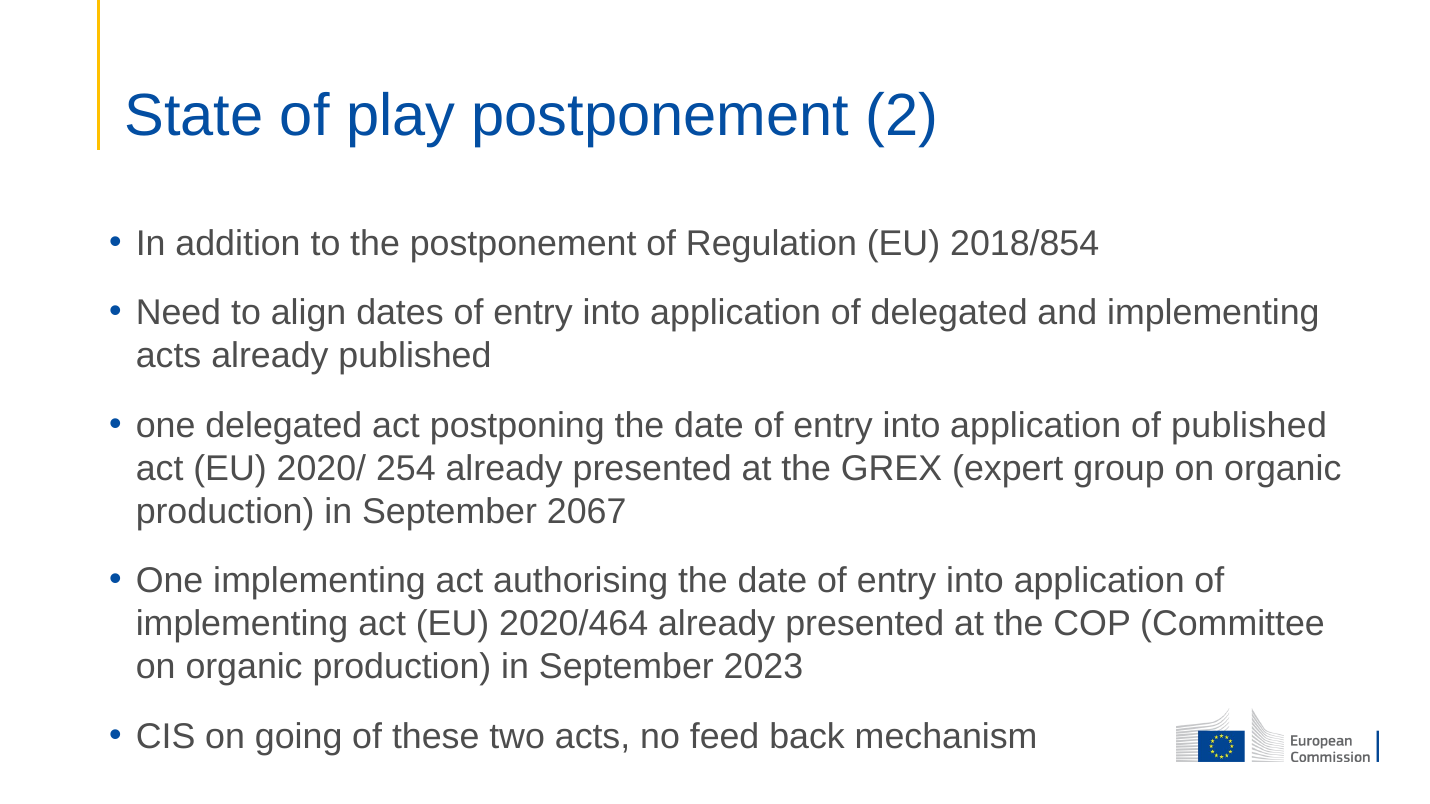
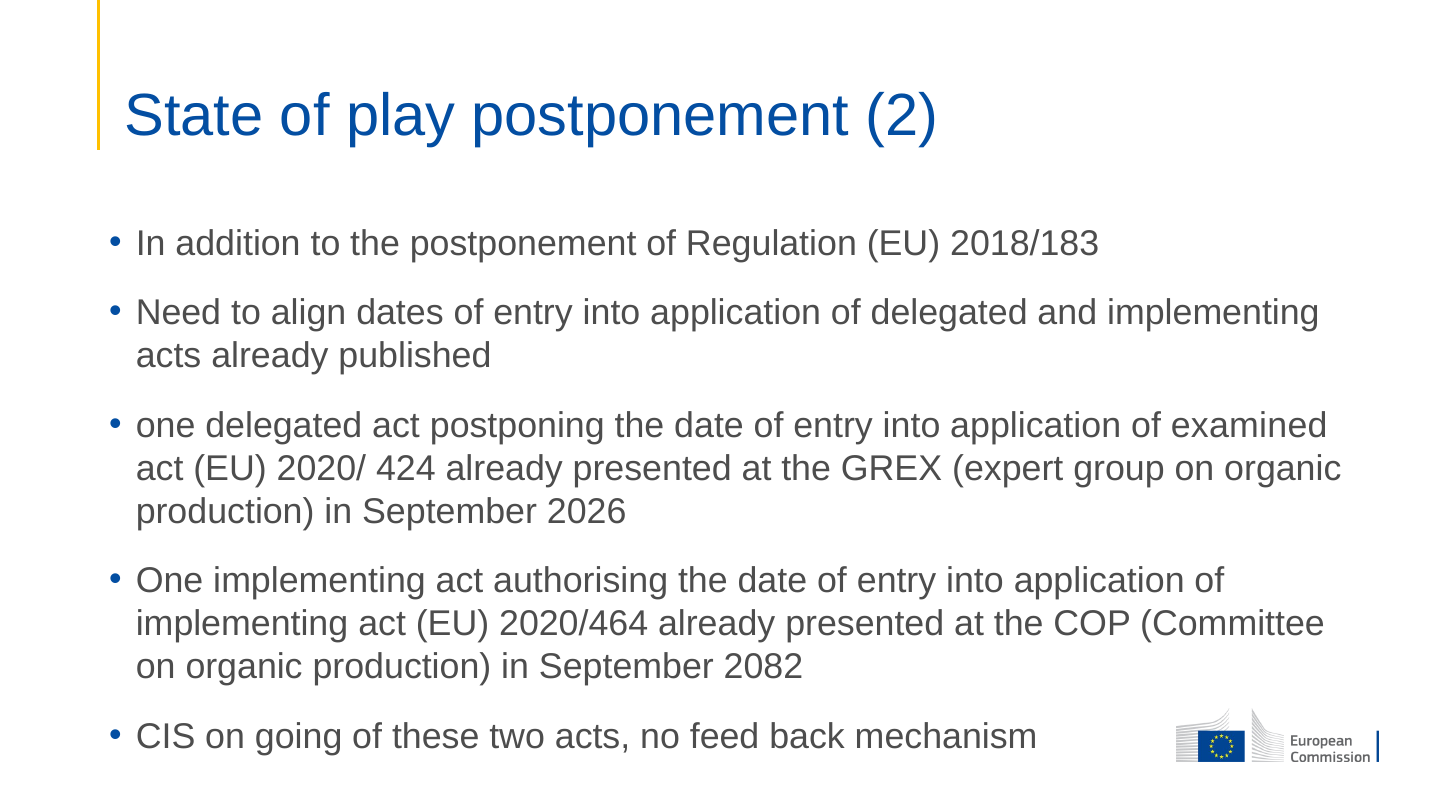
2018/854: 2018/854 -> 2018/183
of published: published -> examined
254: 254 -> 424
2067: 2067 -> 2026
2023: 2023 -> 2082
